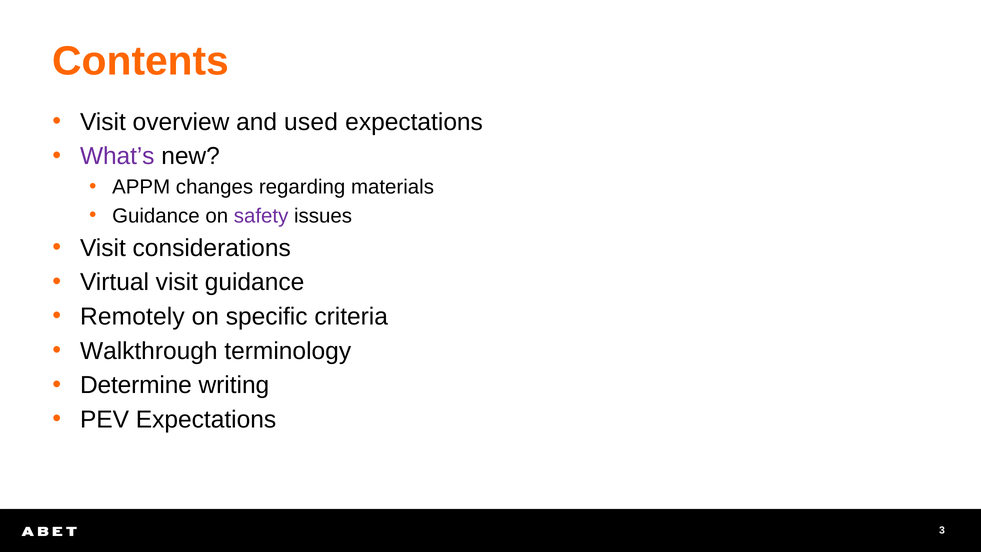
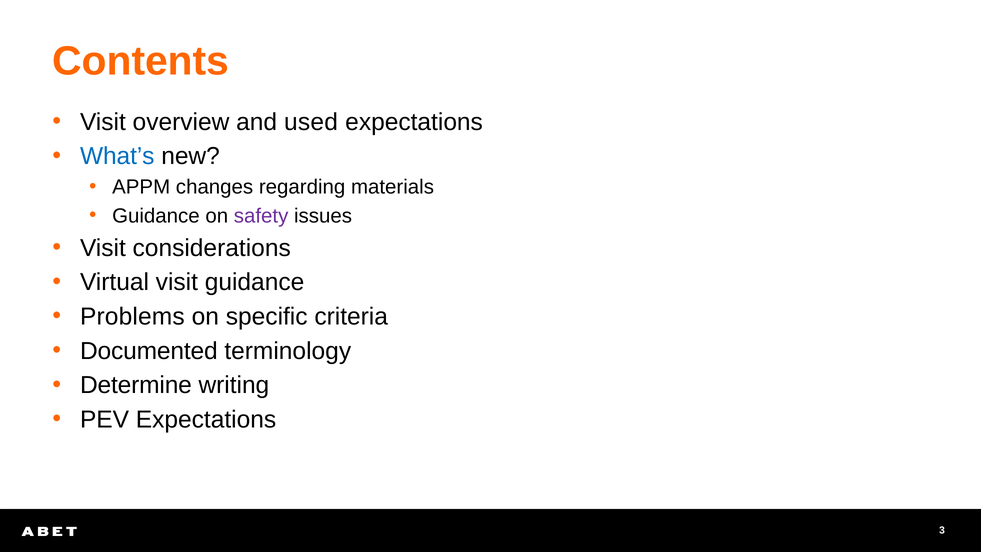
What’s colour: purple -> blue
Remotely: Remotely -> Problems
Walkthrough: Walkthrough -> Documented
